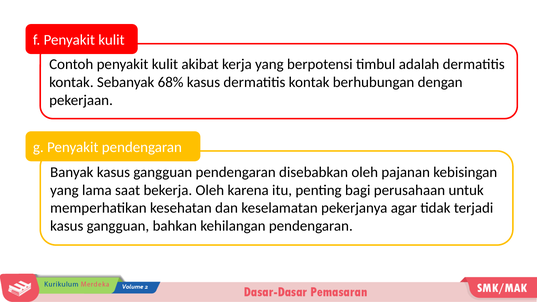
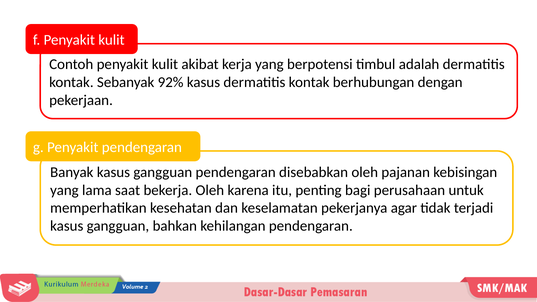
68%: 68% -> 92%
